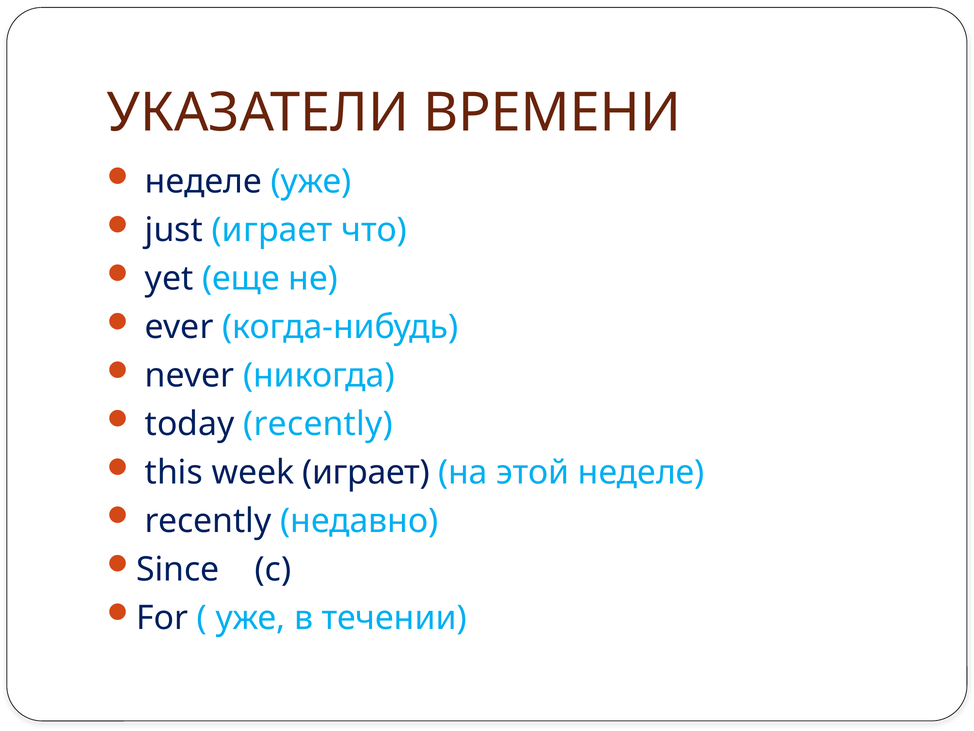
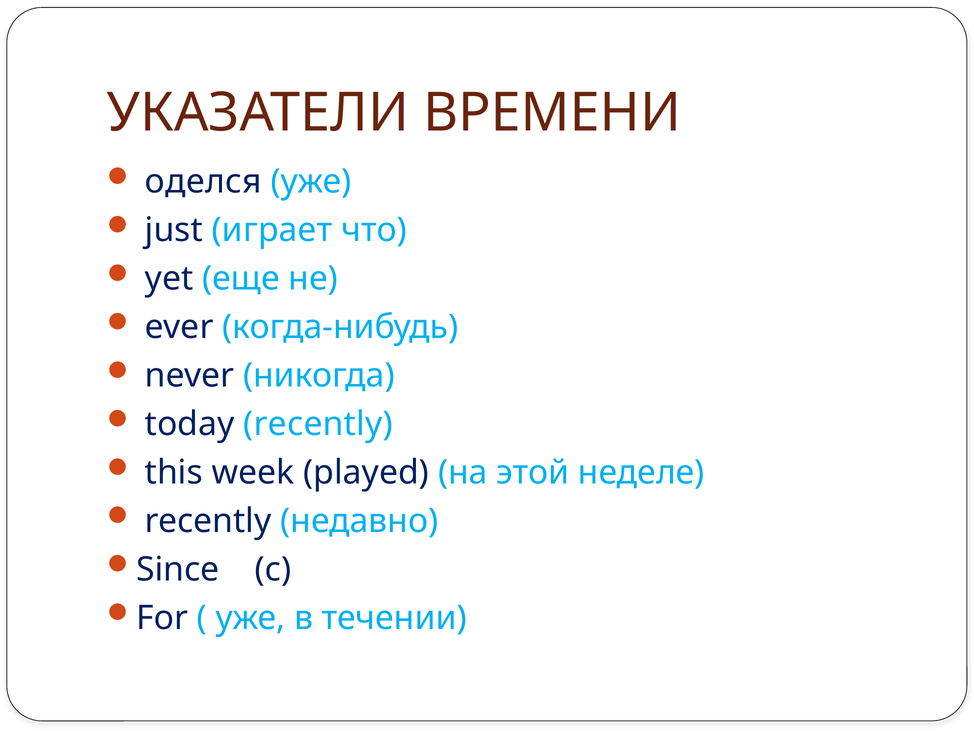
неделе at (203, 182): неделе -> оделся
week играет: играет -> played
